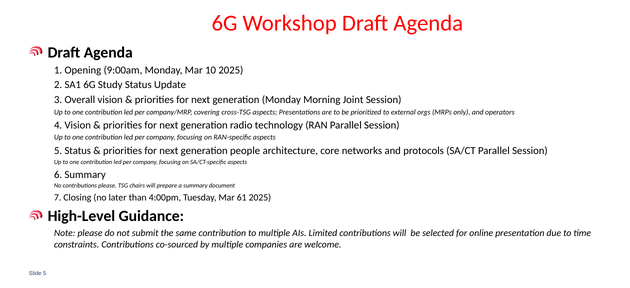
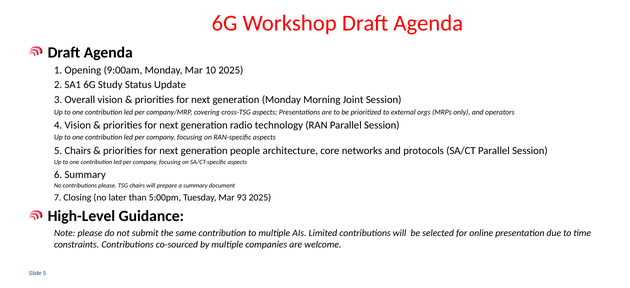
5 Status: Status -> Chairs
4:00pm: 4:00pm -> 5:00pm
61: 61 -> 93
